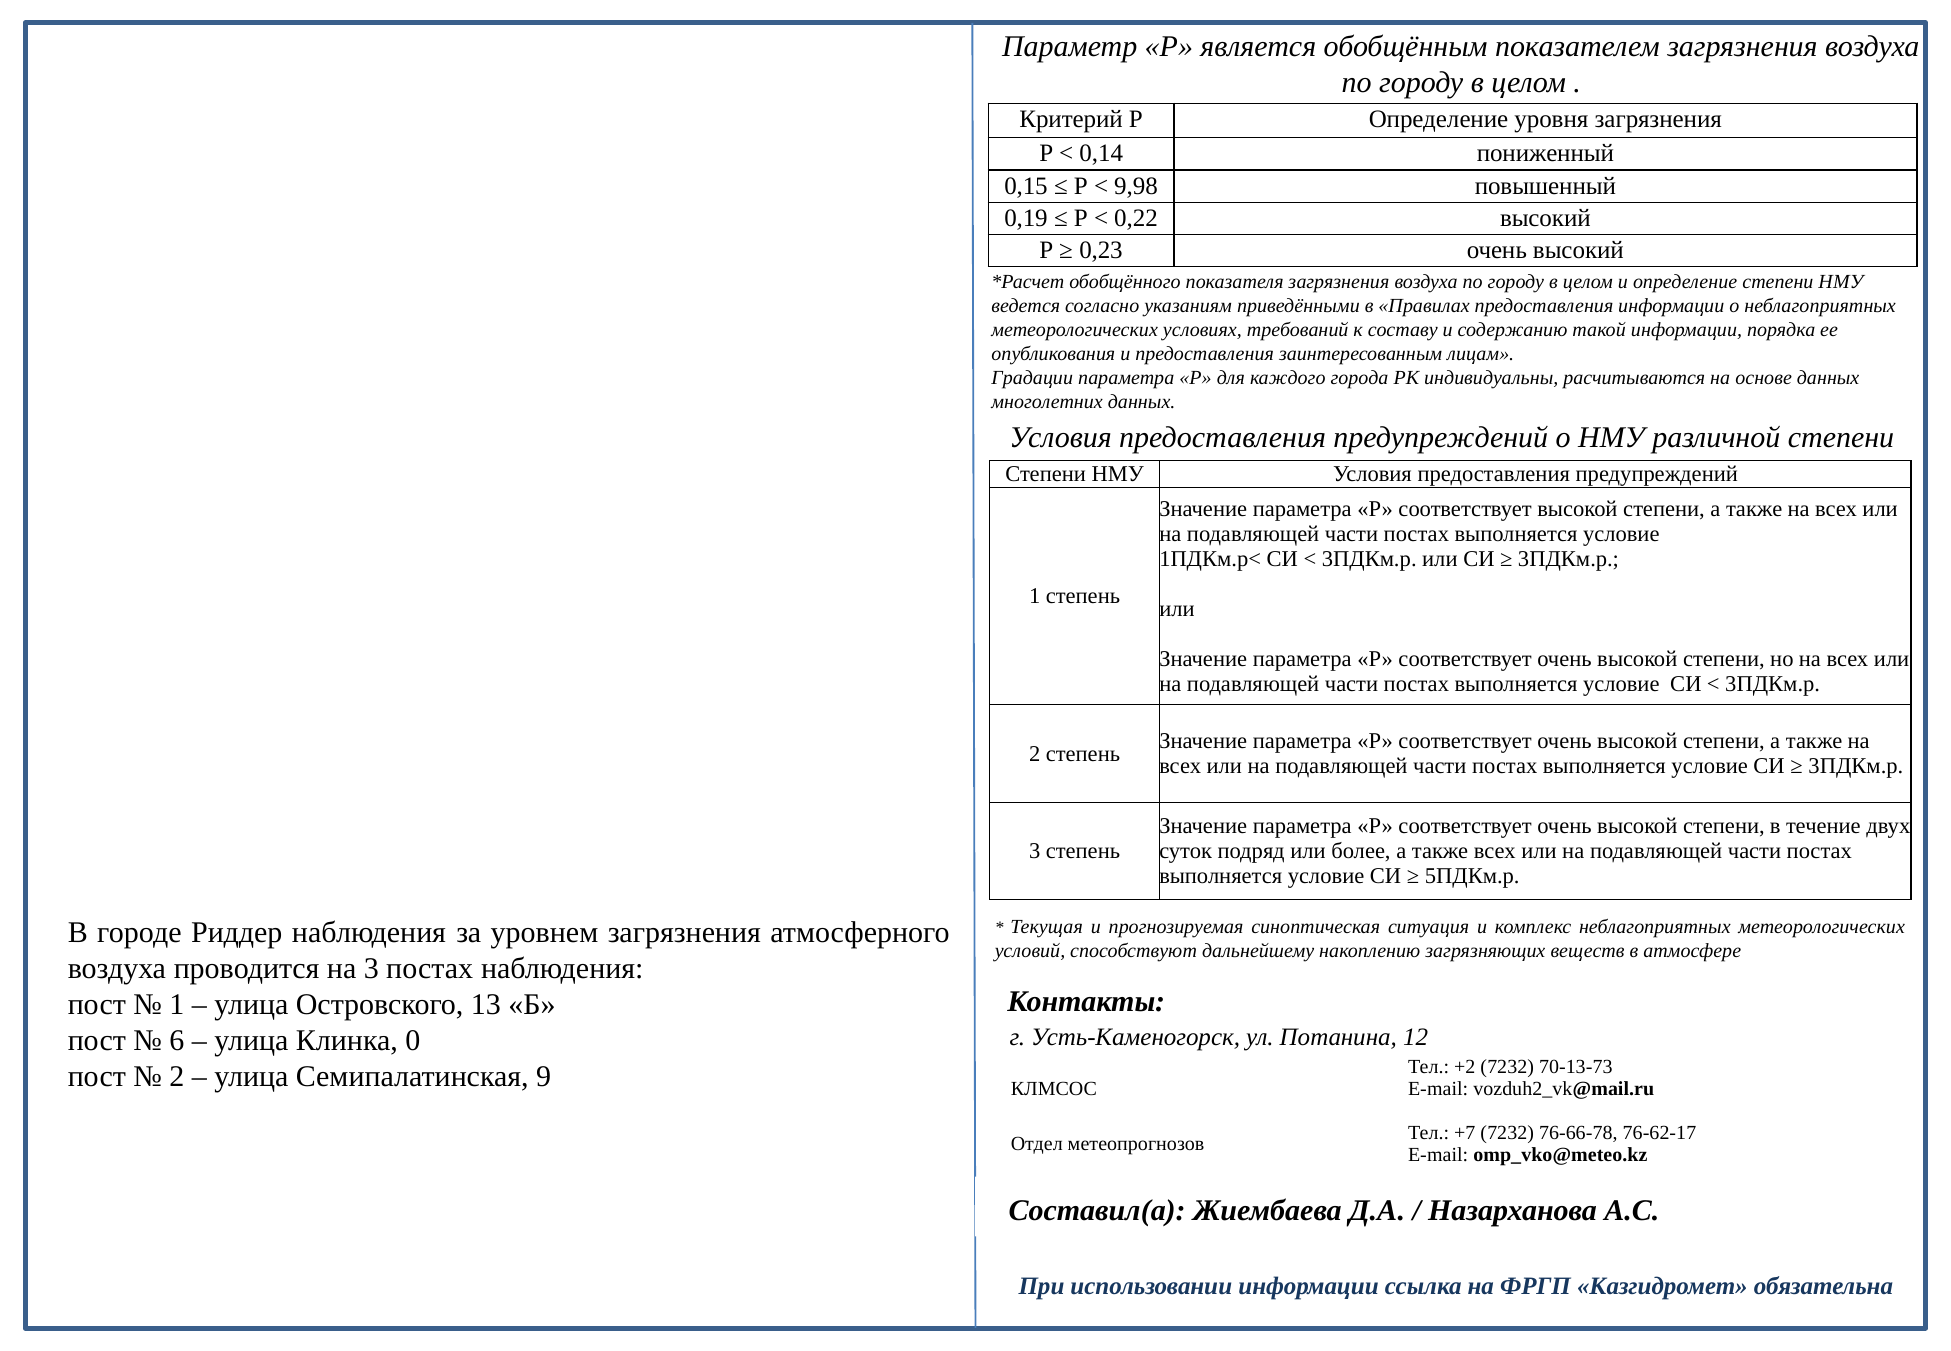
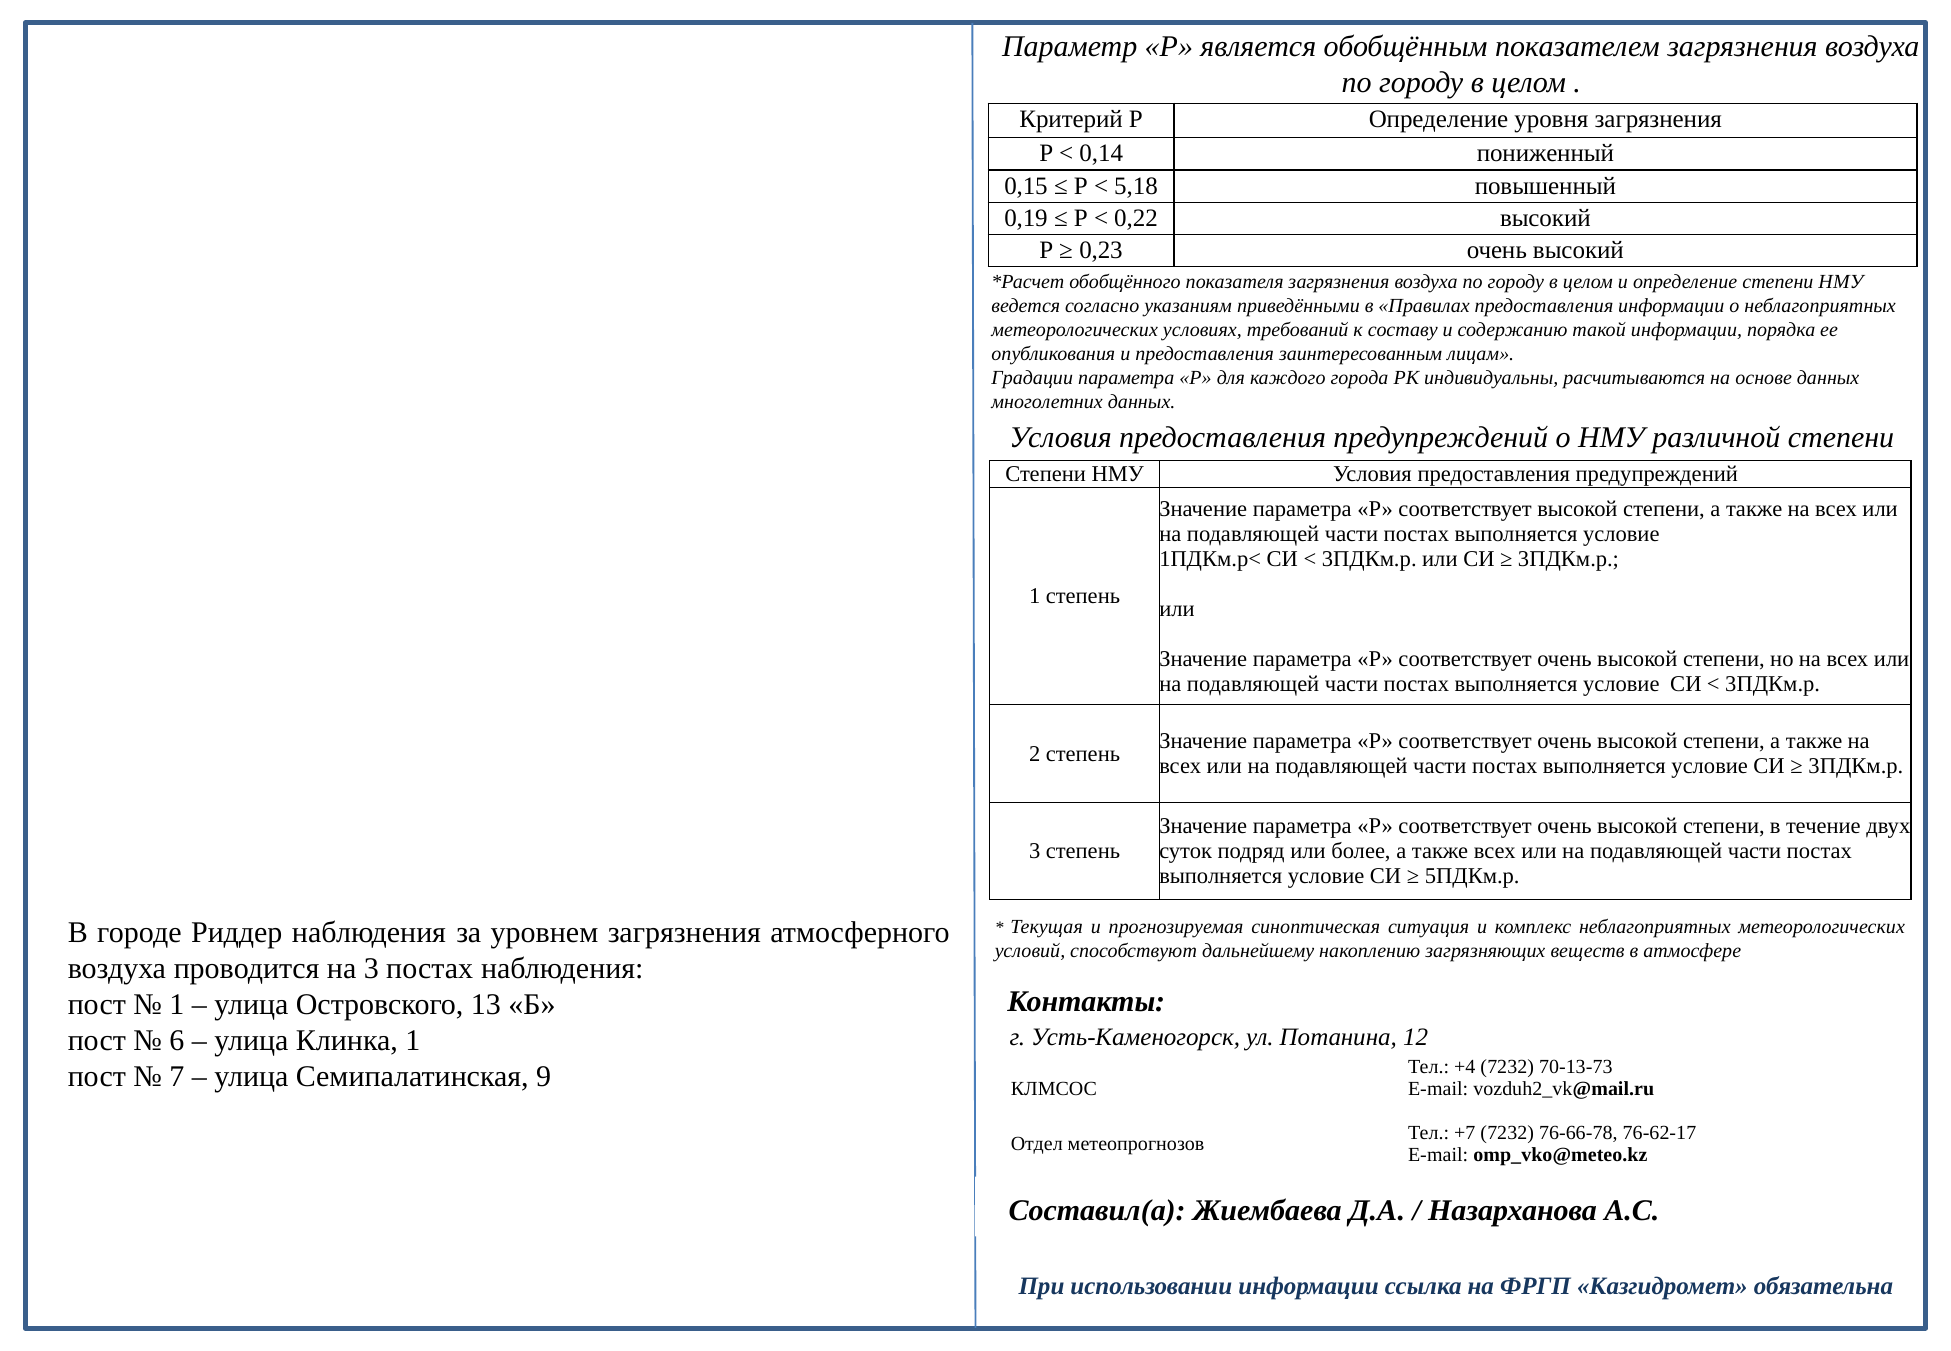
9,98: 9,98 -> 5,18
Клинка 0: 0 -> 1
+2: +2 -> +4
2 at (177, 1076): 2 -> 7
